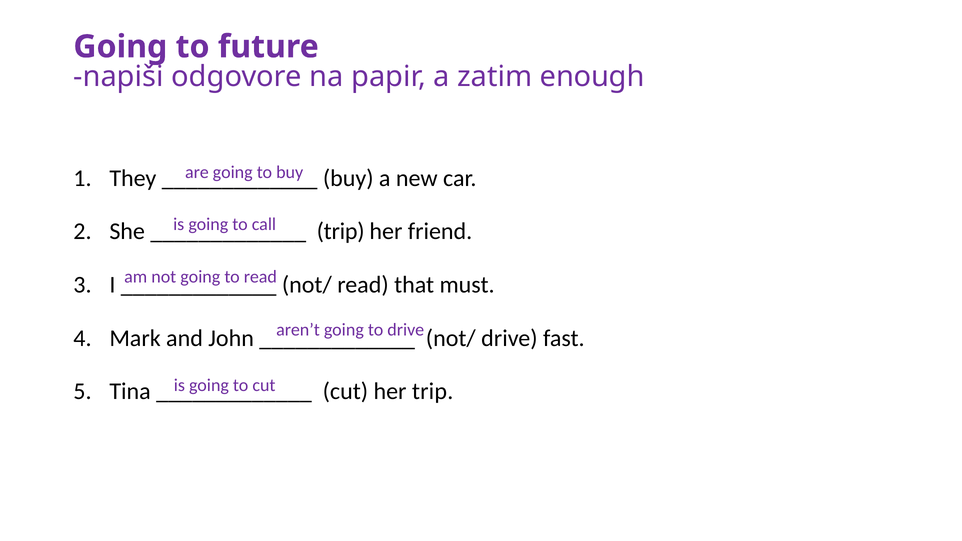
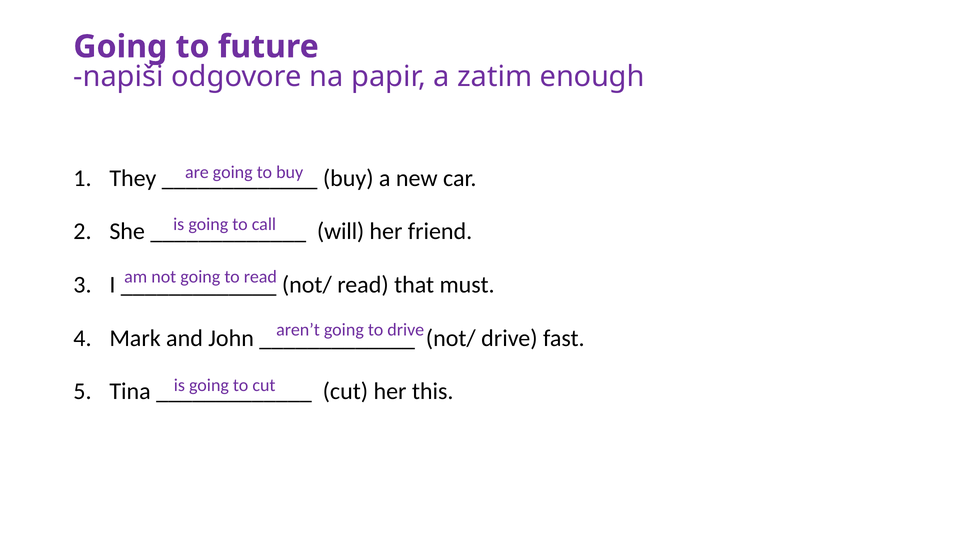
trip at (341, 232): trip -> will
her trip: trip -> this
